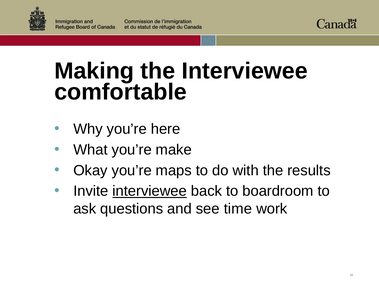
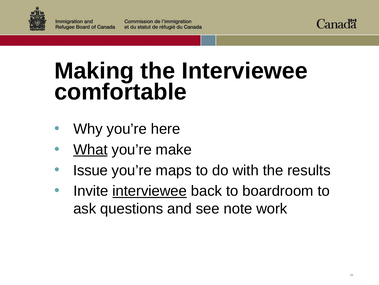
What underline: none -> present
Okay: Okay -> Issue
time: time -> note
